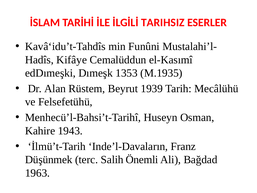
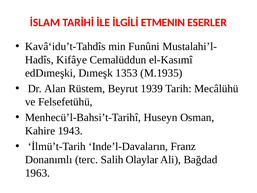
TARIHSIZ: TARIHSIZ -> ETMENIN
Düşünmek: Düşünmek -> Donanımlı
Önemli: Önemli -> Olaylar
